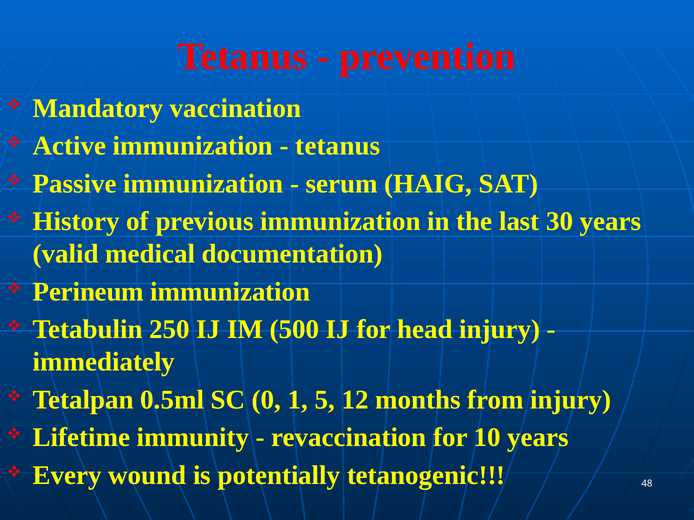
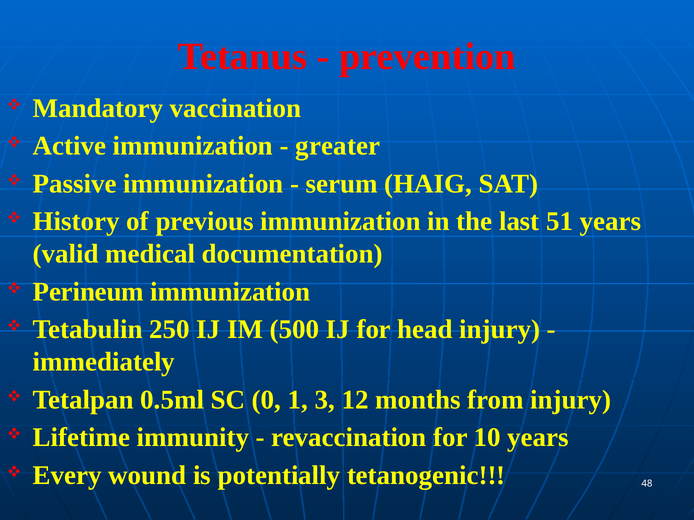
tetanus at (338, 146): tetanus -> greater
30: 30 -> 51
5: 5 -> 3
